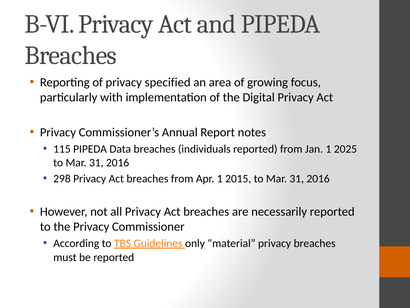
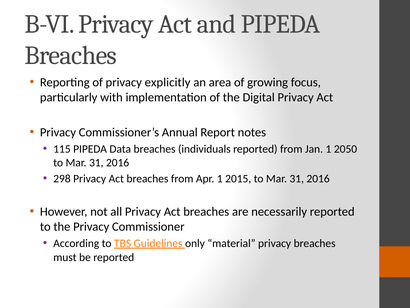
specified: specified -> explicitly
2025: 2025 -> 2050
